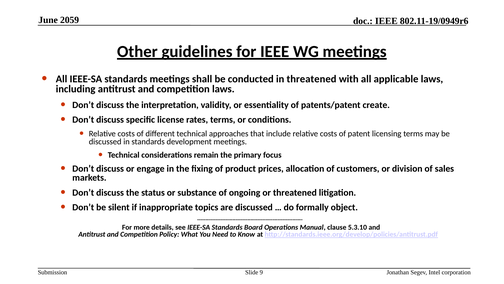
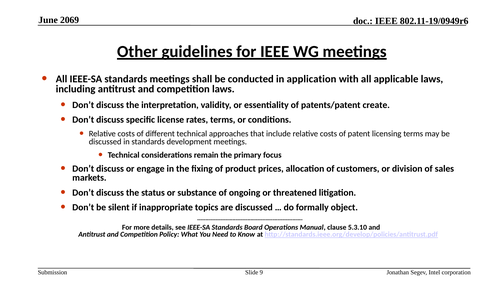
2059: 2059 -> 2069
in threatened: threatened -> application
